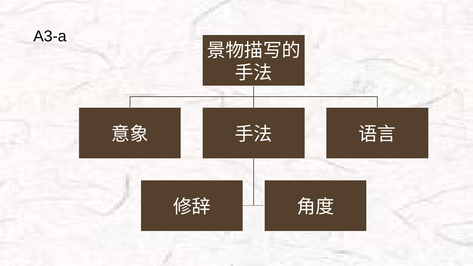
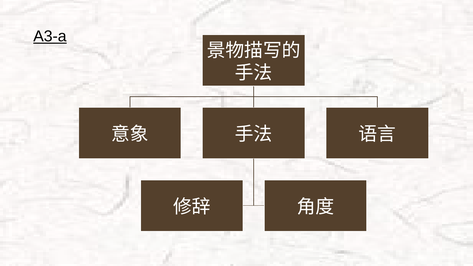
A3-a underline: none -> present
